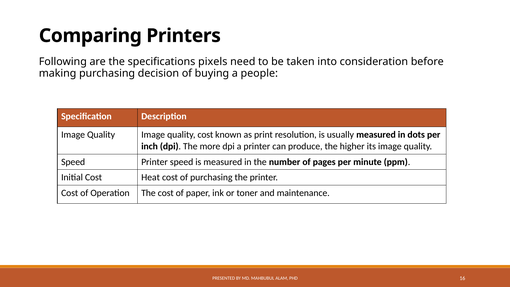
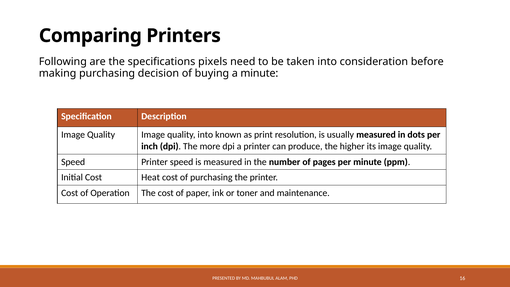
a people: people -> minute
quality cost: cost -> into
